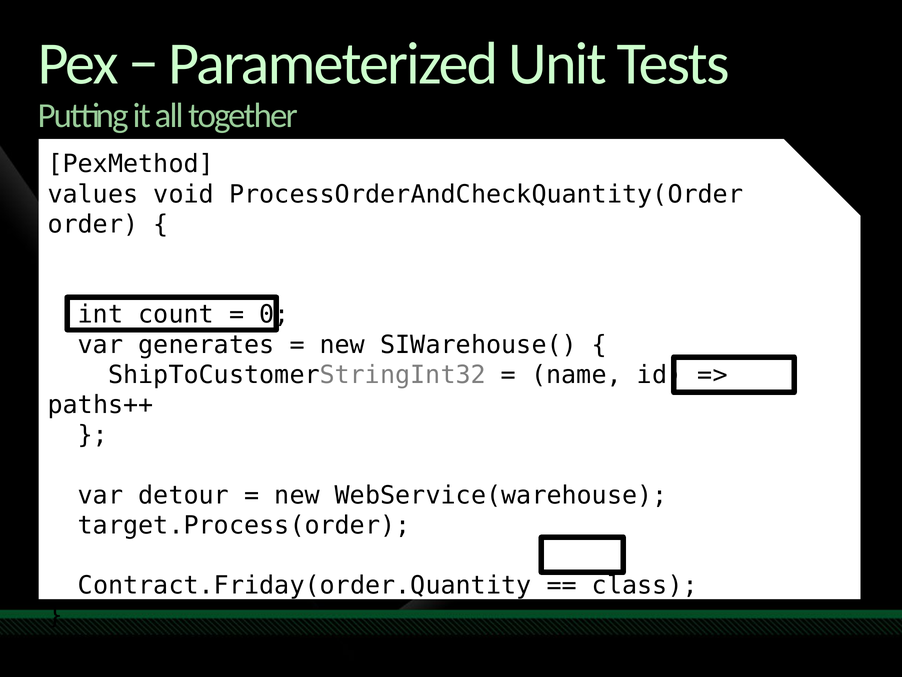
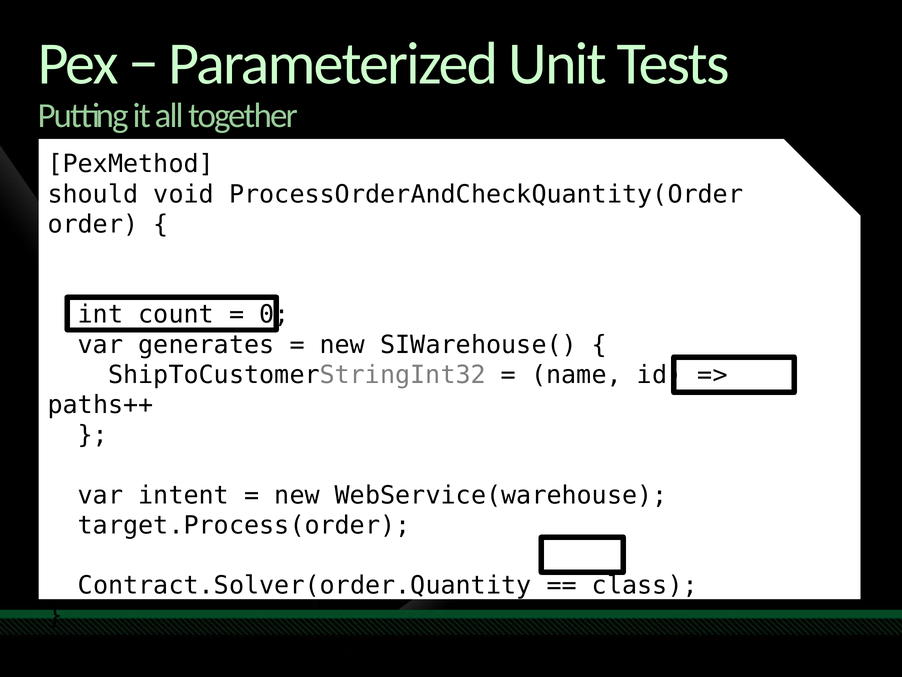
values: values -> should
detour: detour -> intent
Contract.Friday(order.Quantity: Contract.Friday(order.Quantity -> Contract.Solver(order.Quantity
